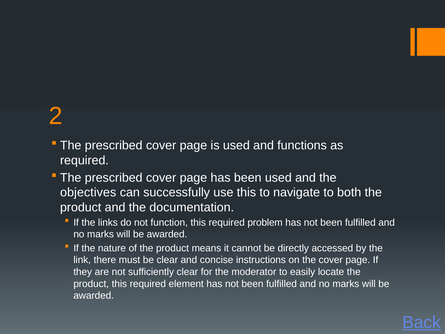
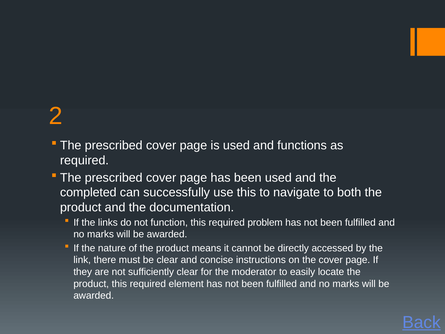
objectives: objectives -> completed
